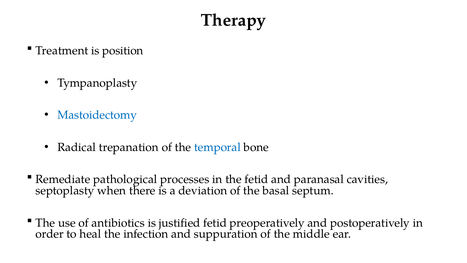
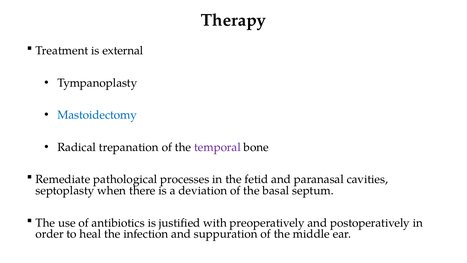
position: position -> external
temporal colour: blue -> purple
justified fetid: fetid -> with
